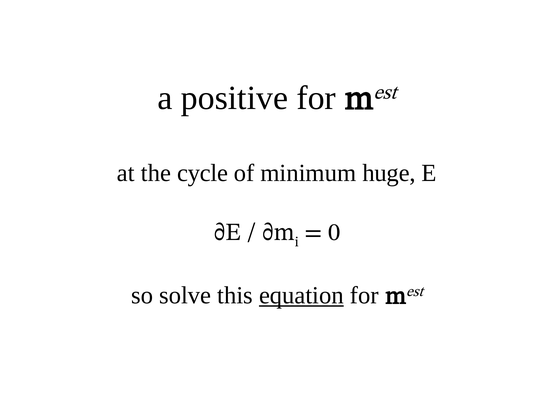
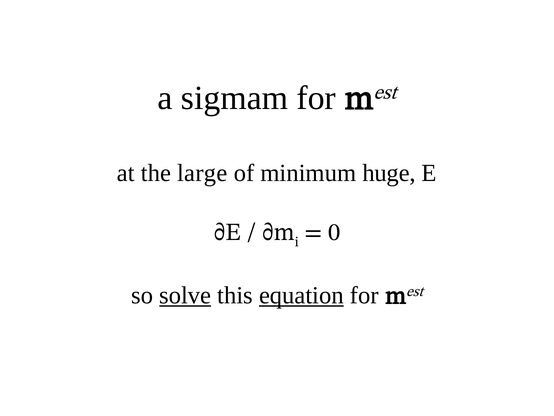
positive: positive -> sigmam
cycle: cycle -> large
solve underline: none -> present
